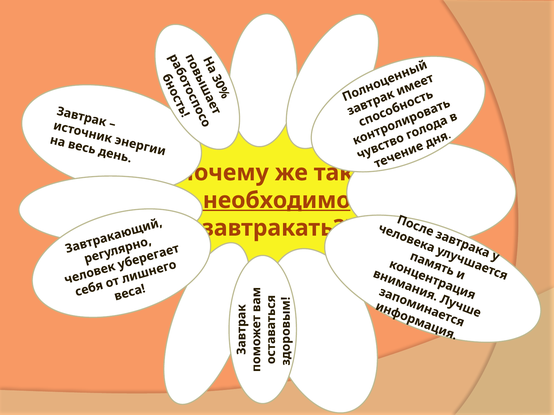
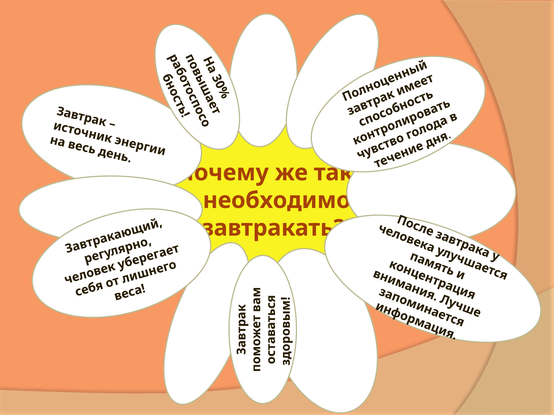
необходимо underline: present -> none
